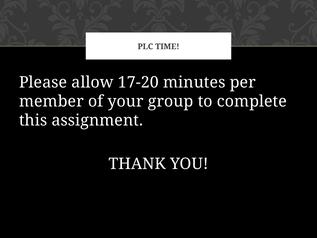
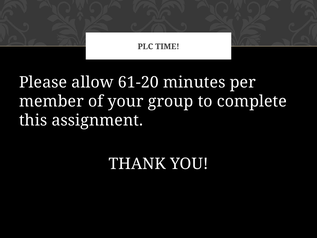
17-20: 17-20 -> 61-20
